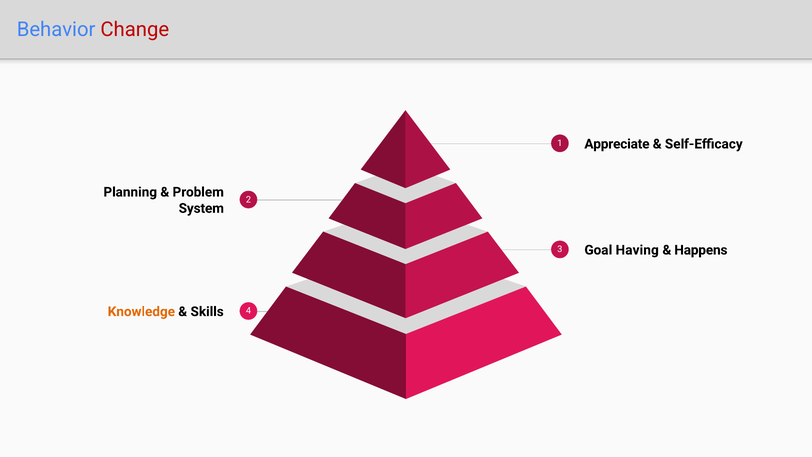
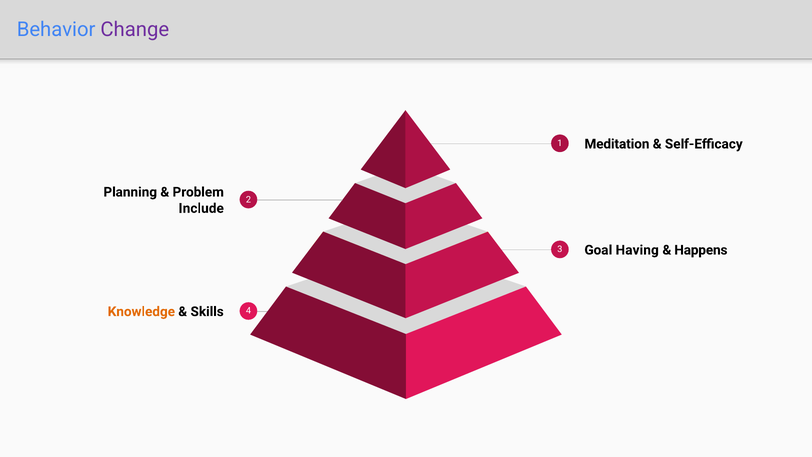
Change colour: red -> purple
Appreciate: Appreciate -> Meditation
System: System -> Include
